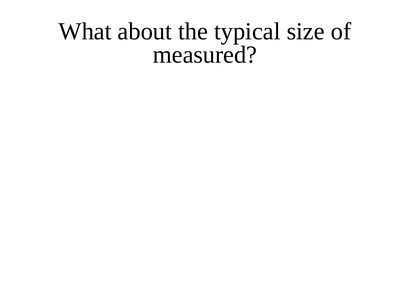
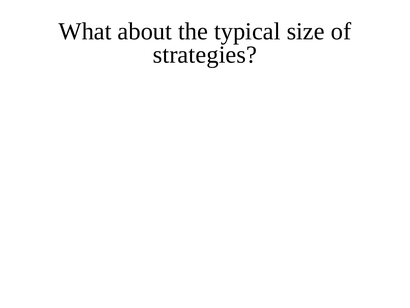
measured: measured -> strategies
